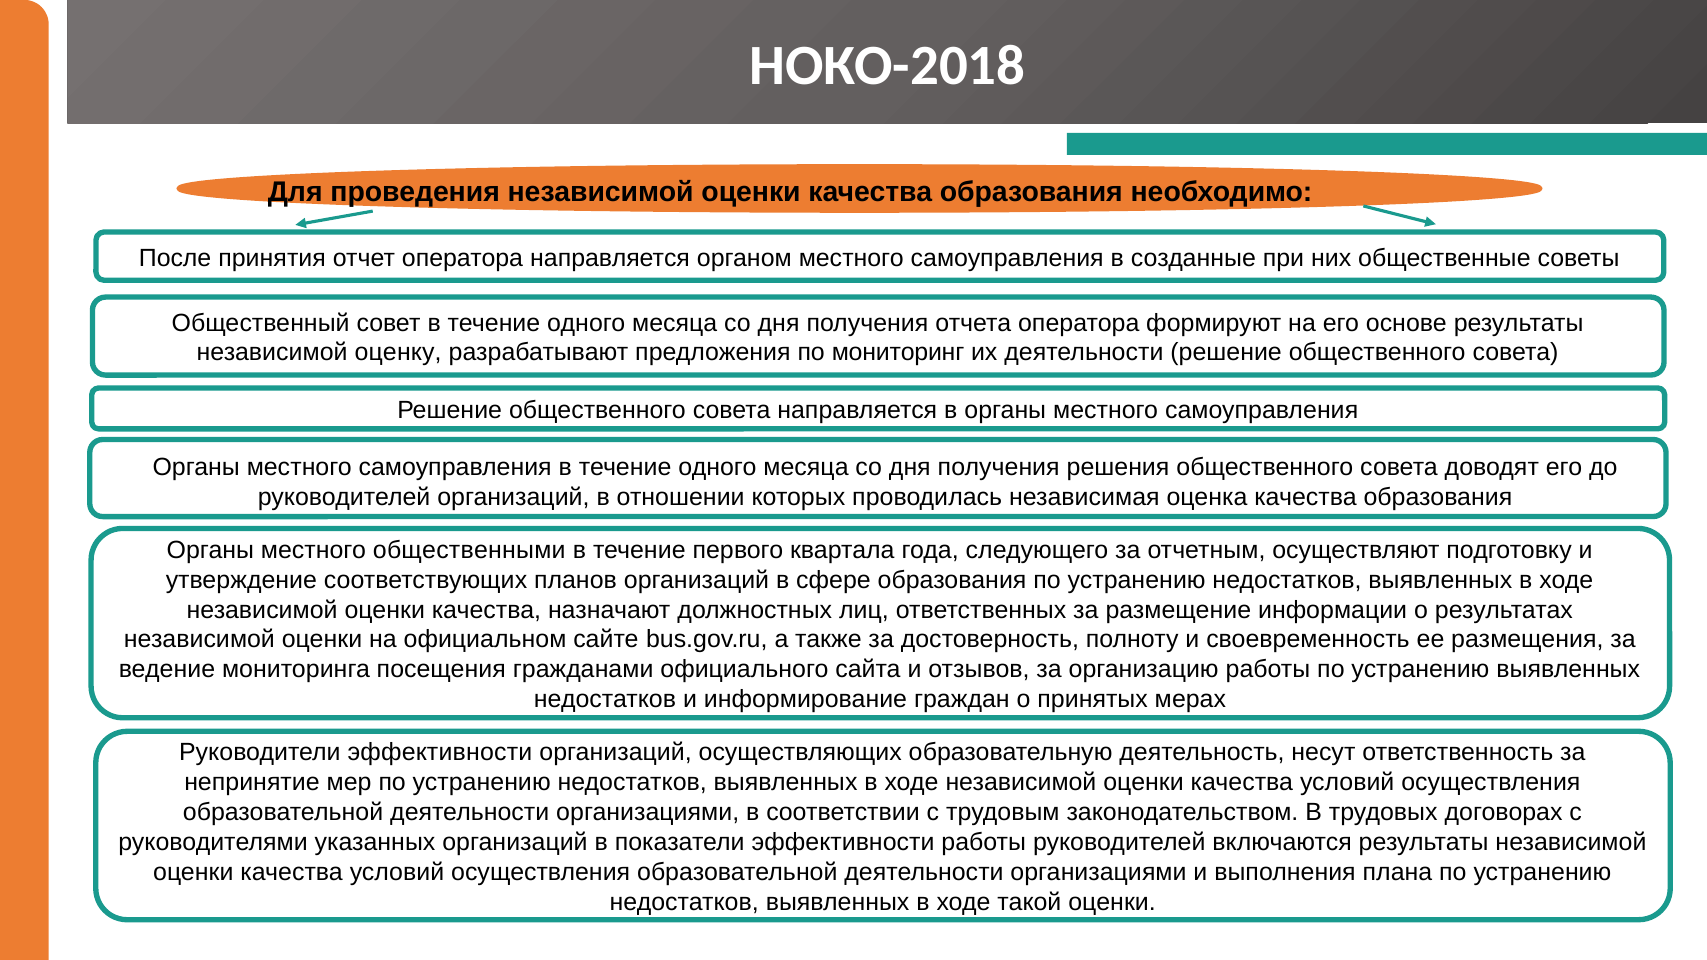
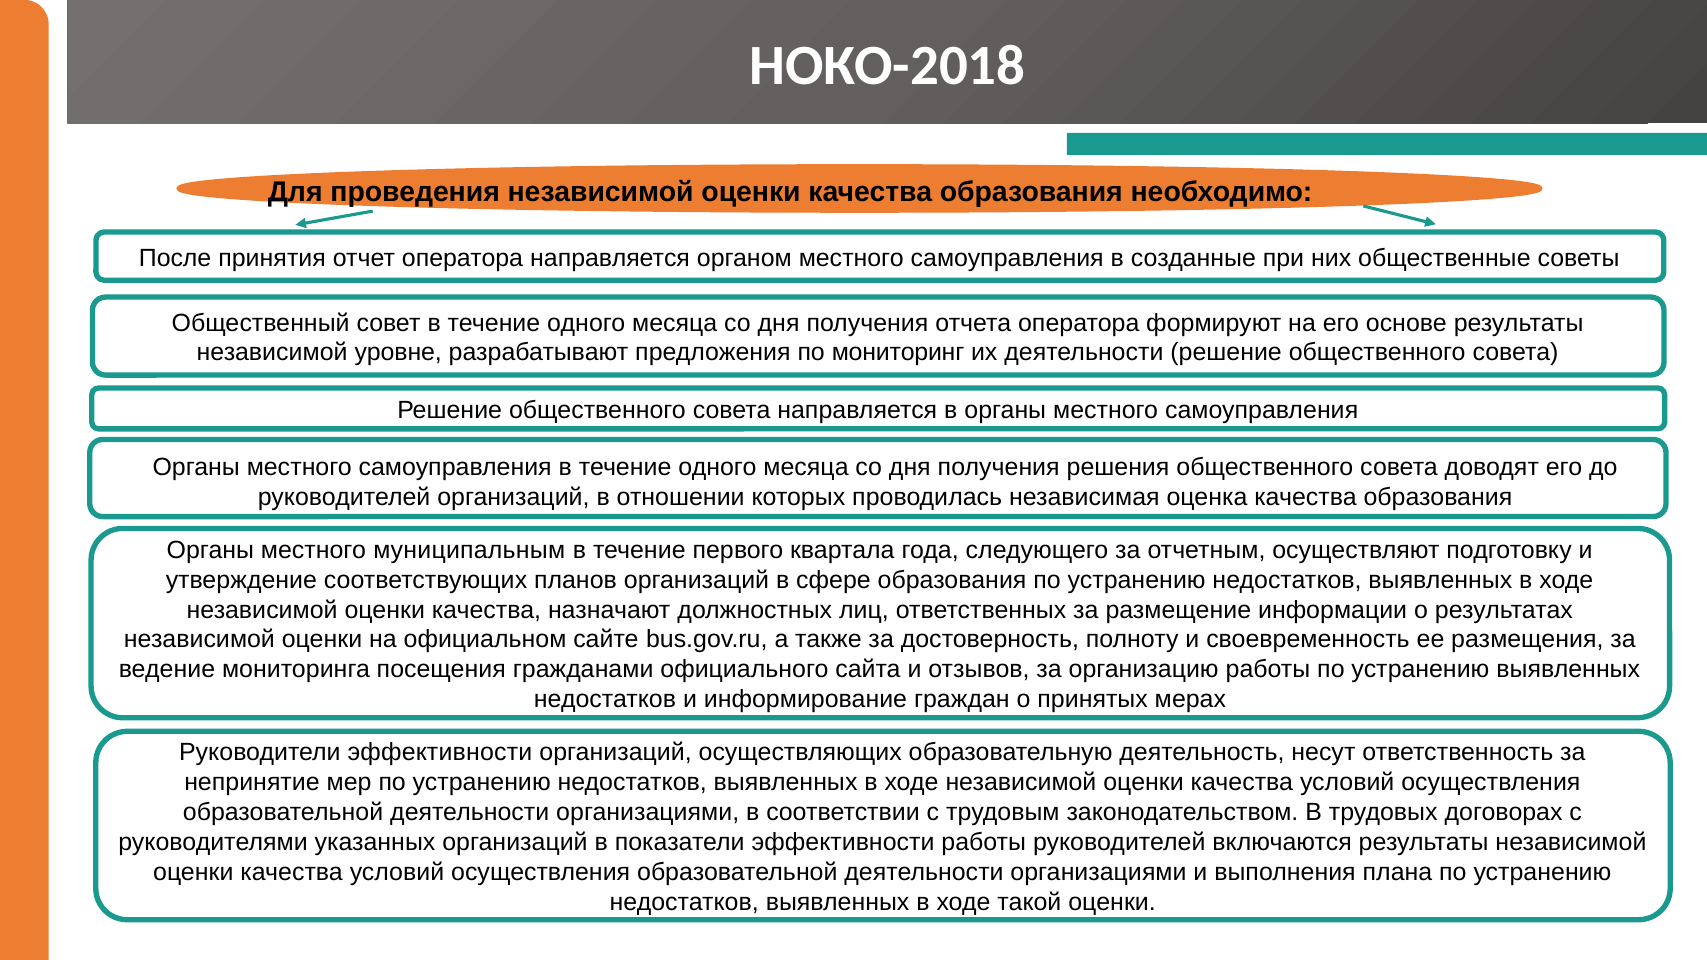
оценку: оценку -> уровне
общественными: общественными -> муниципальным
